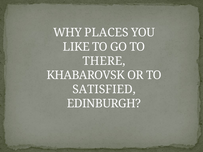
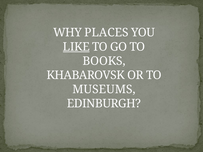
LIKE underline: none -> present
THERE: THERE -> BOOKS
SATISFIED: SATISFIED -> MUSEUMS
